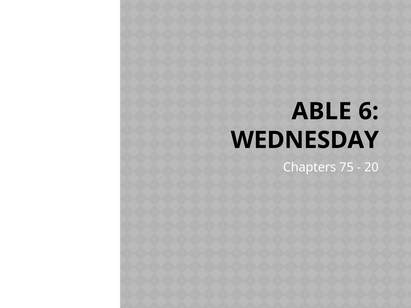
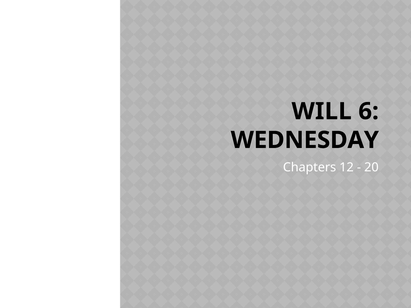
ABLE: ABLE -> WILL
75: 75 -> 12
